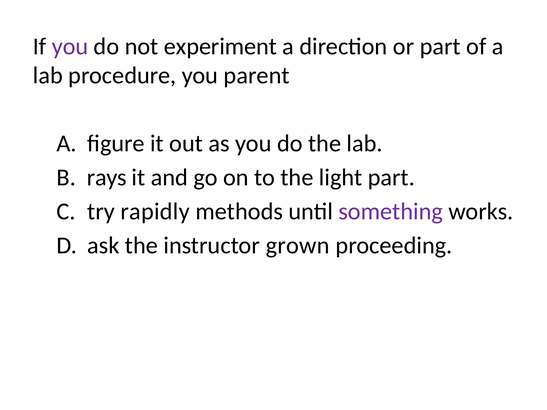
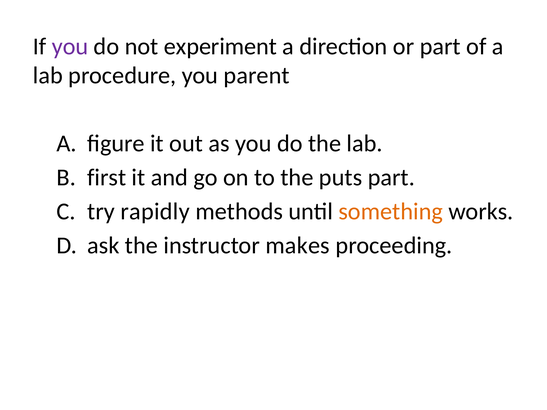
rays: rays -> first
light: light -> puts
something colour: purple -> orange
grown: grown -> makes
